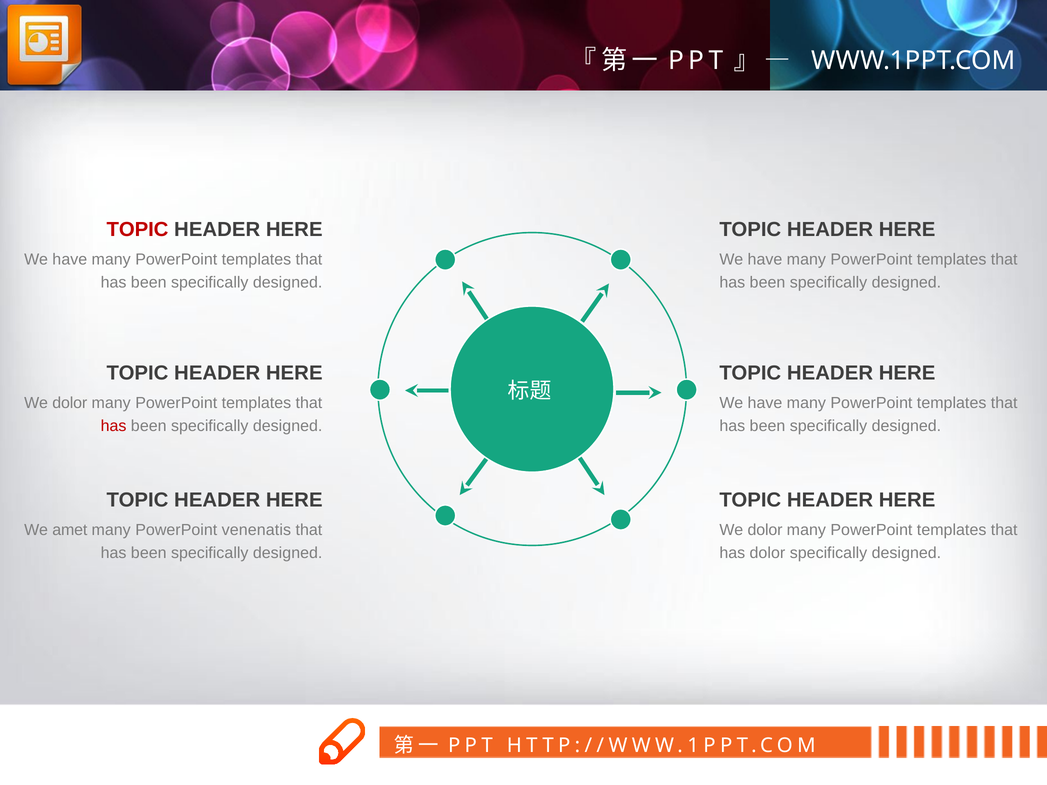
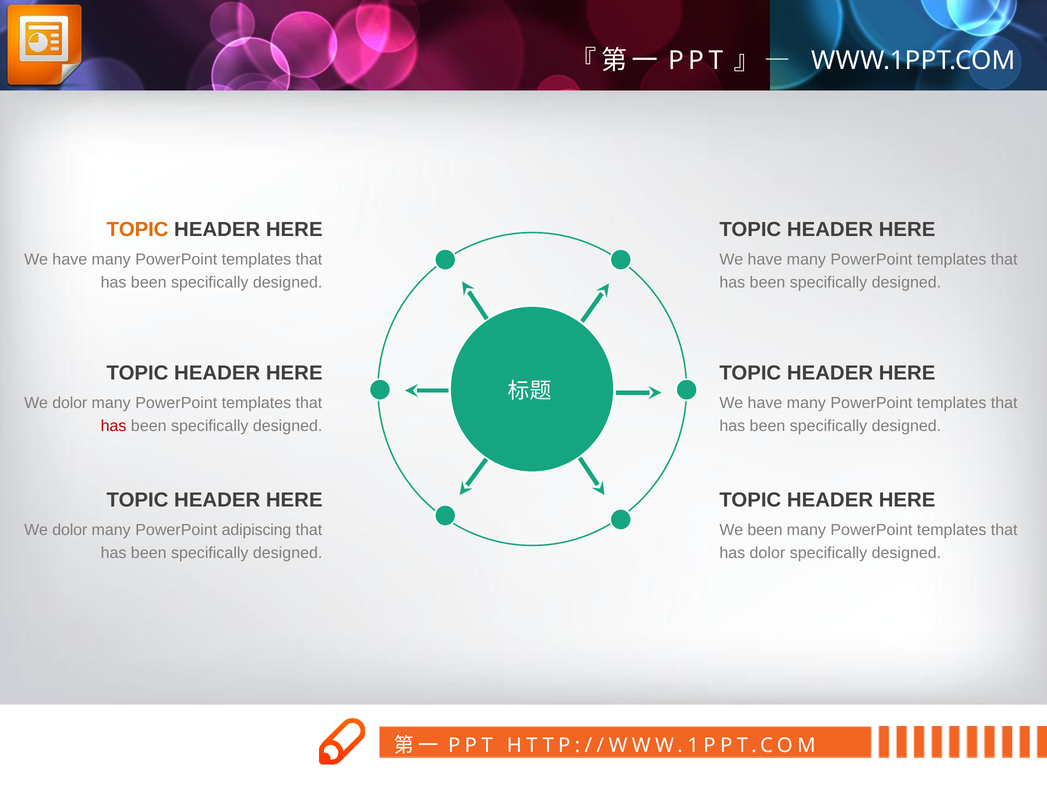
TOPIC at (138, 230) colour: red -> orange
amet at (70, 530): amet -> dolor
venenatis: venenatis -> adipiscing
dolor at (765, 530): dolor -> been
